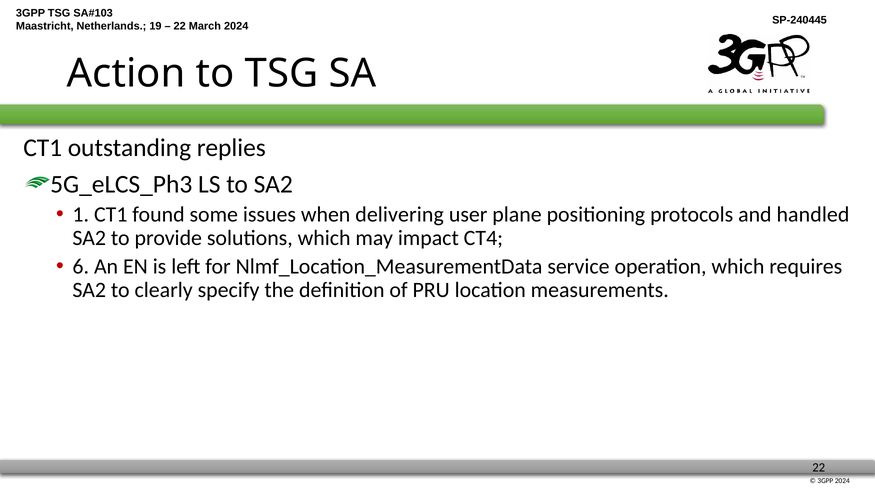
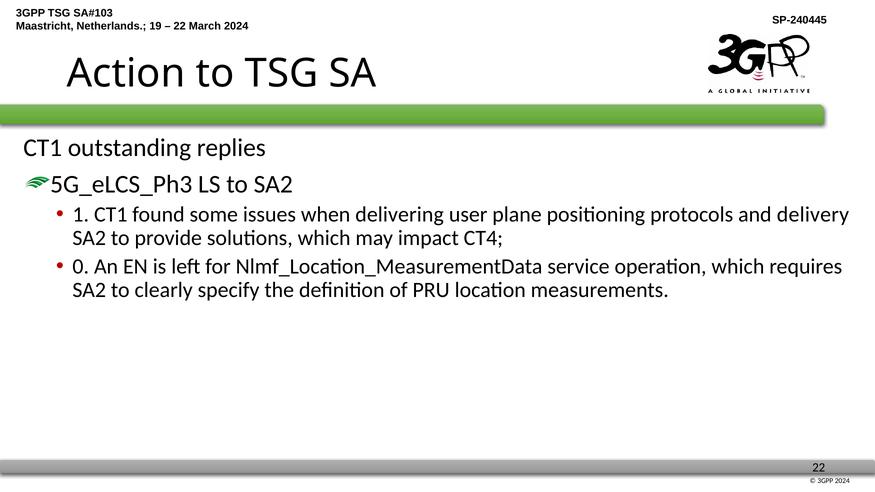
handled: handled -> delivery
6: 6 -> 0
